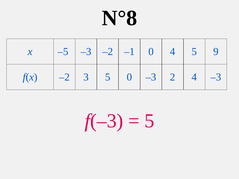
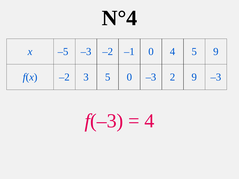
N°8: N°8 -> N°4
2 4: 4 -> 9
5 at (149, 121): 5 -> 4
